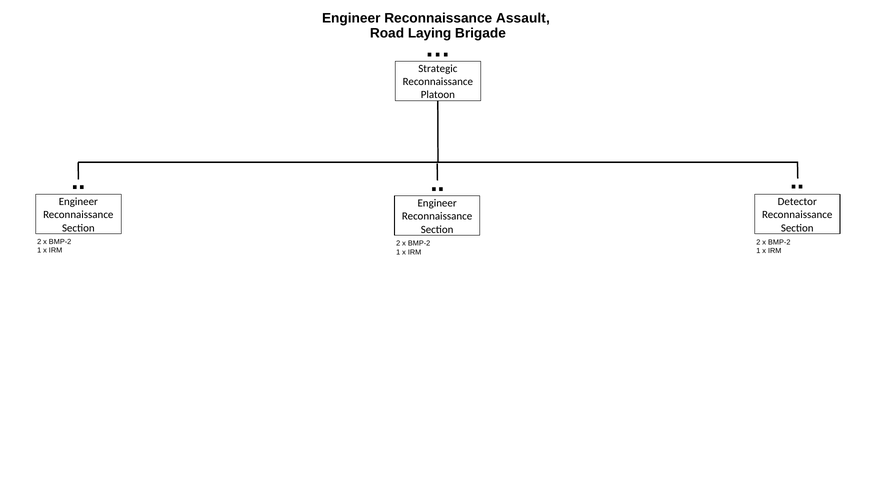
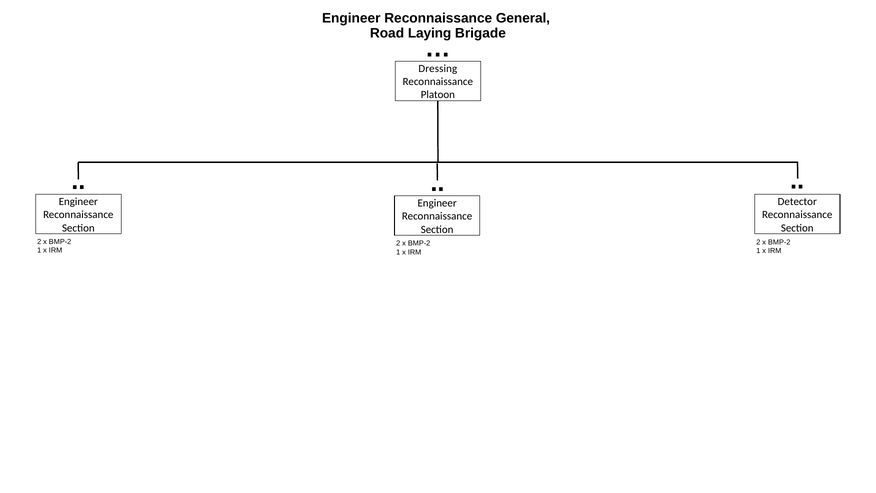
Assault: Assault -> General
Strategic: Strategic -> Dressing
